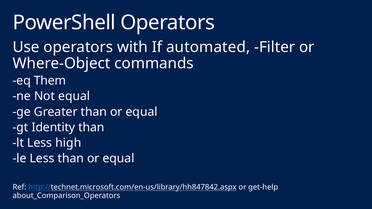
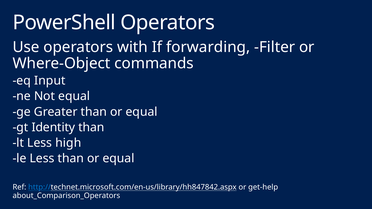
automated: automated -> forwarding
Them: Them -> Input
